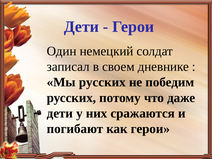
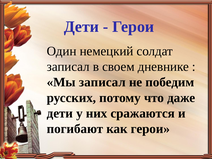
Мы русских: русских -> записал
